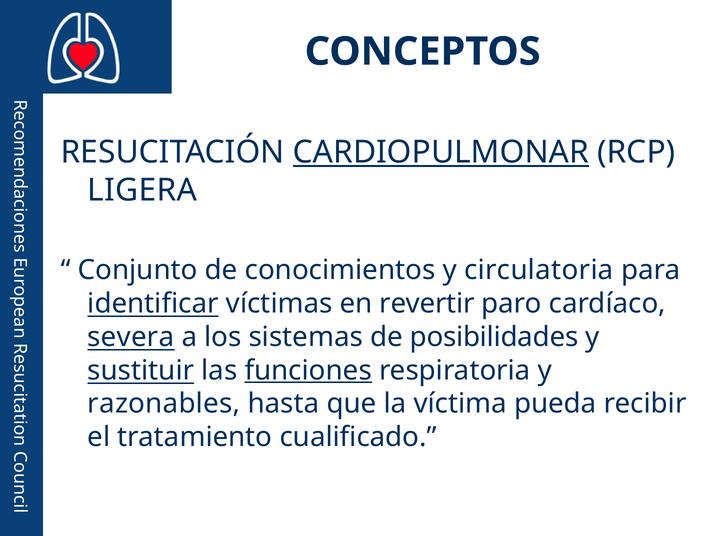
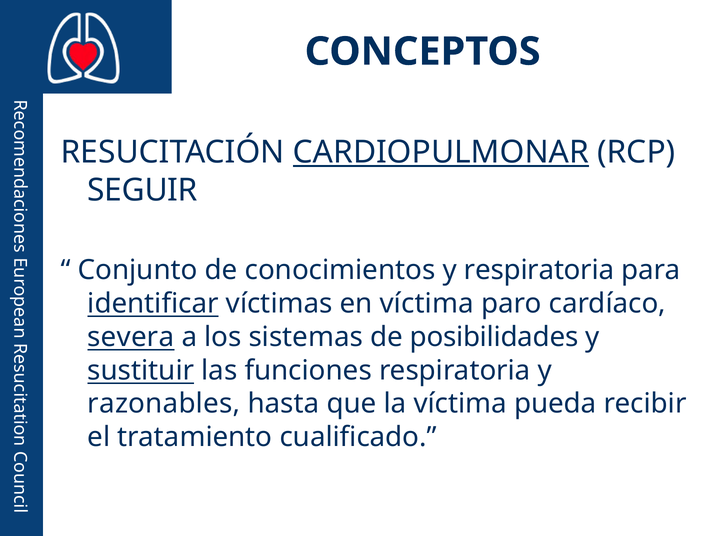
LIGERA: LIGERA -> SEGUIR
y circulatoria: circulatoria -> respiratoria
en revertir: revertir -> víctima
funciones underline: present -> none
